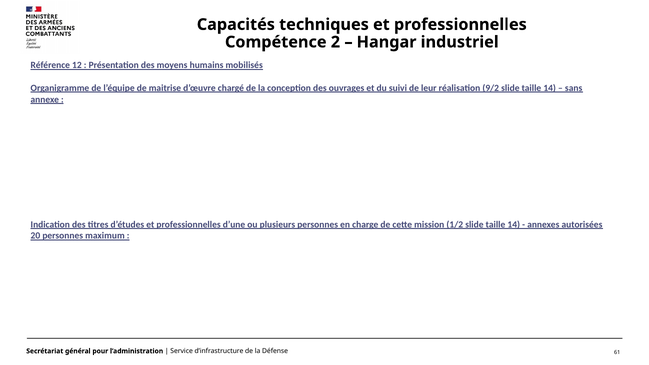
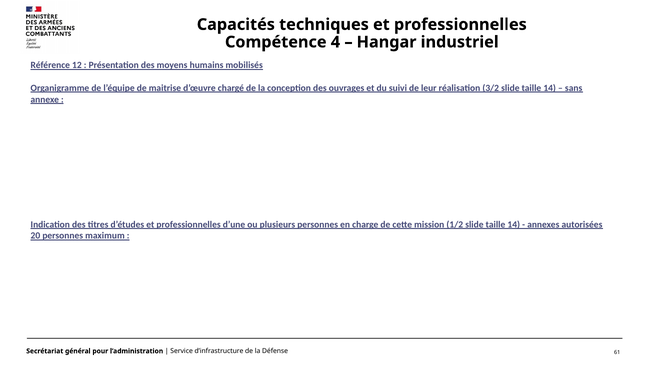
2: 2 -> 4
9/2: 9/2 -> 3/2
